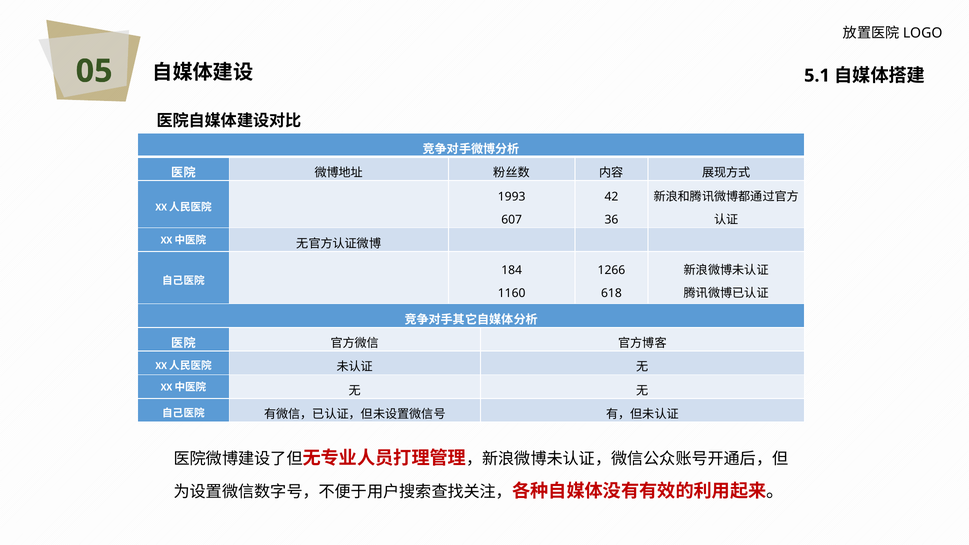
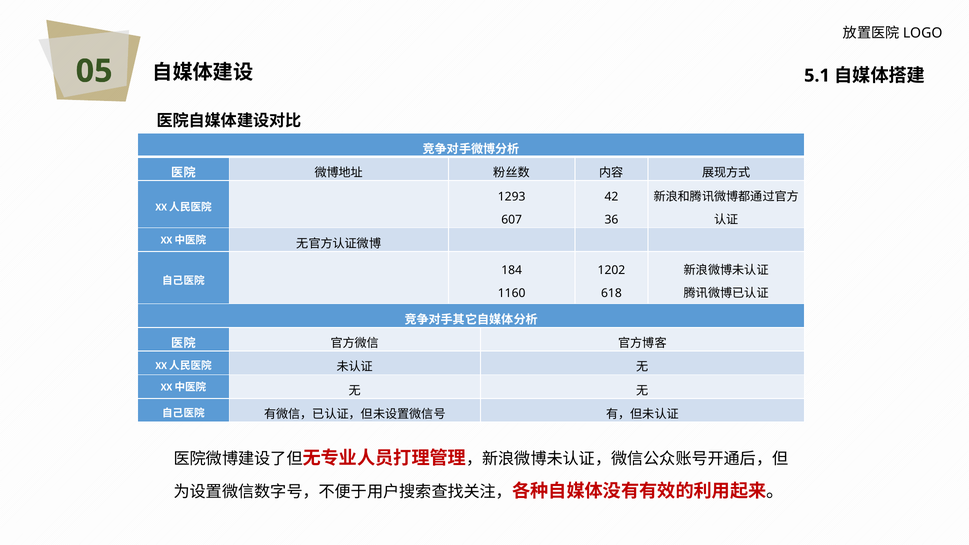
1993: 1993 -> 1293
1266: 1266 -> 1202
